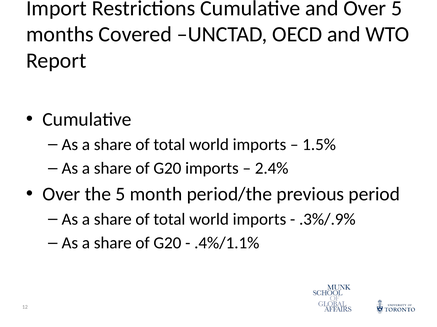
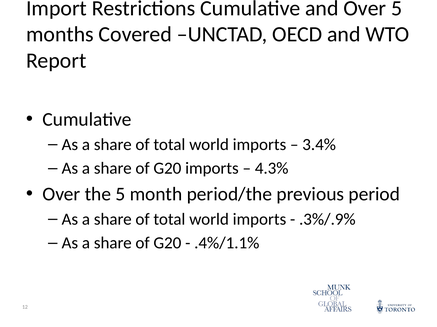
1.5%: 1.5% -> 3.4%
2.4%: 2.4% -> 4.3%
